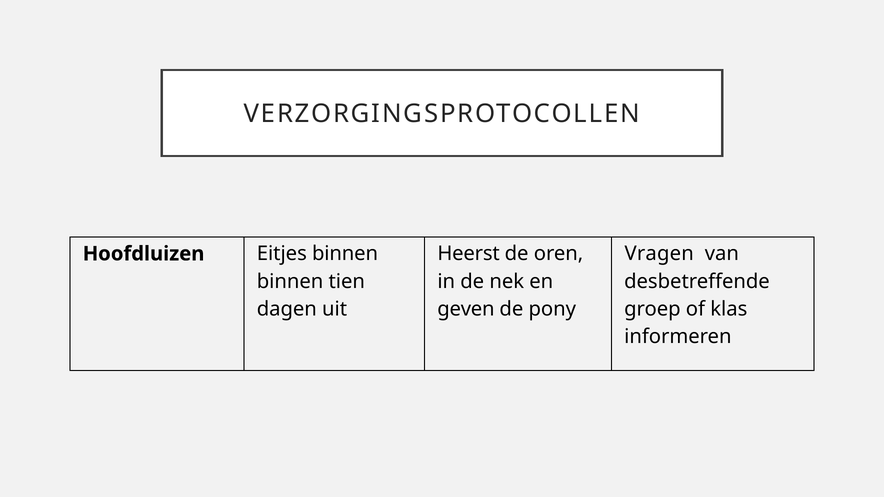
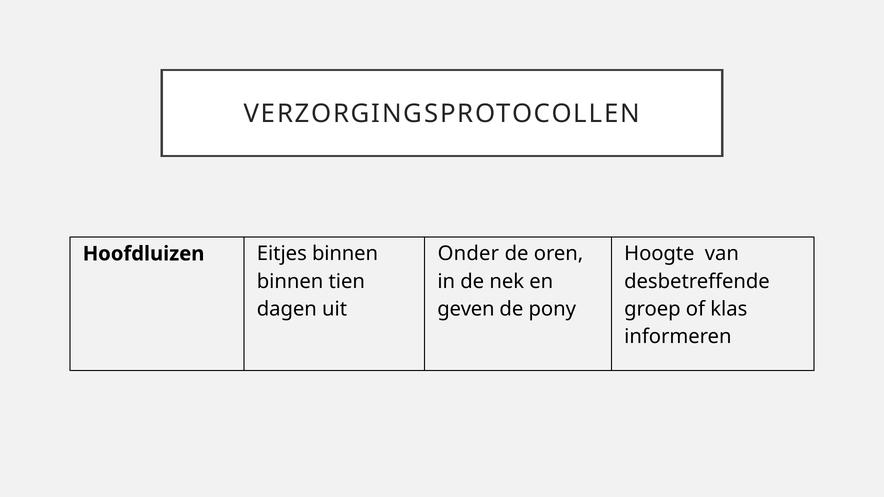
Heerst: Heerst -> Onder
Vragen: Vragen -> Hoogte
